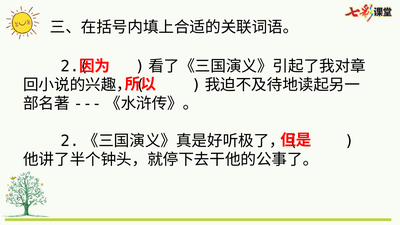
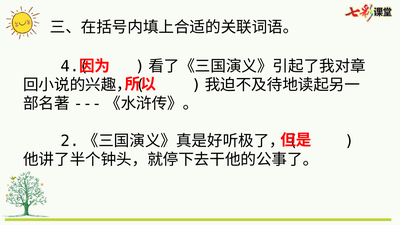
2.(: 2.( -> 4.(
